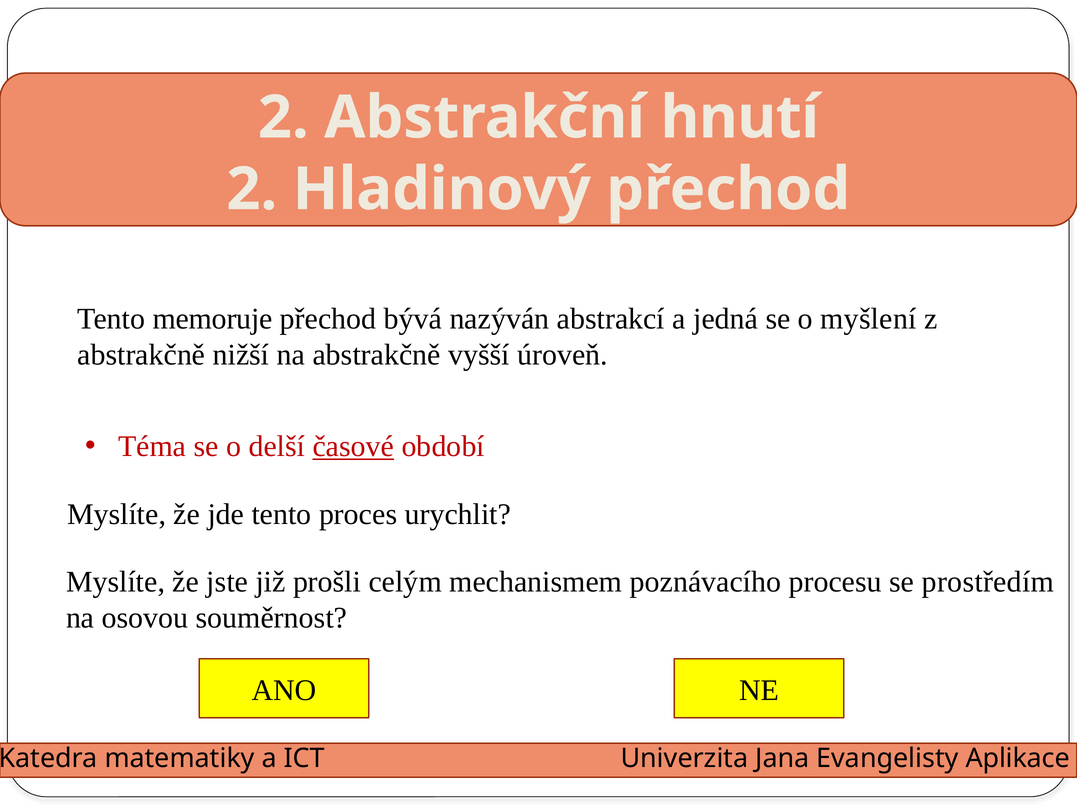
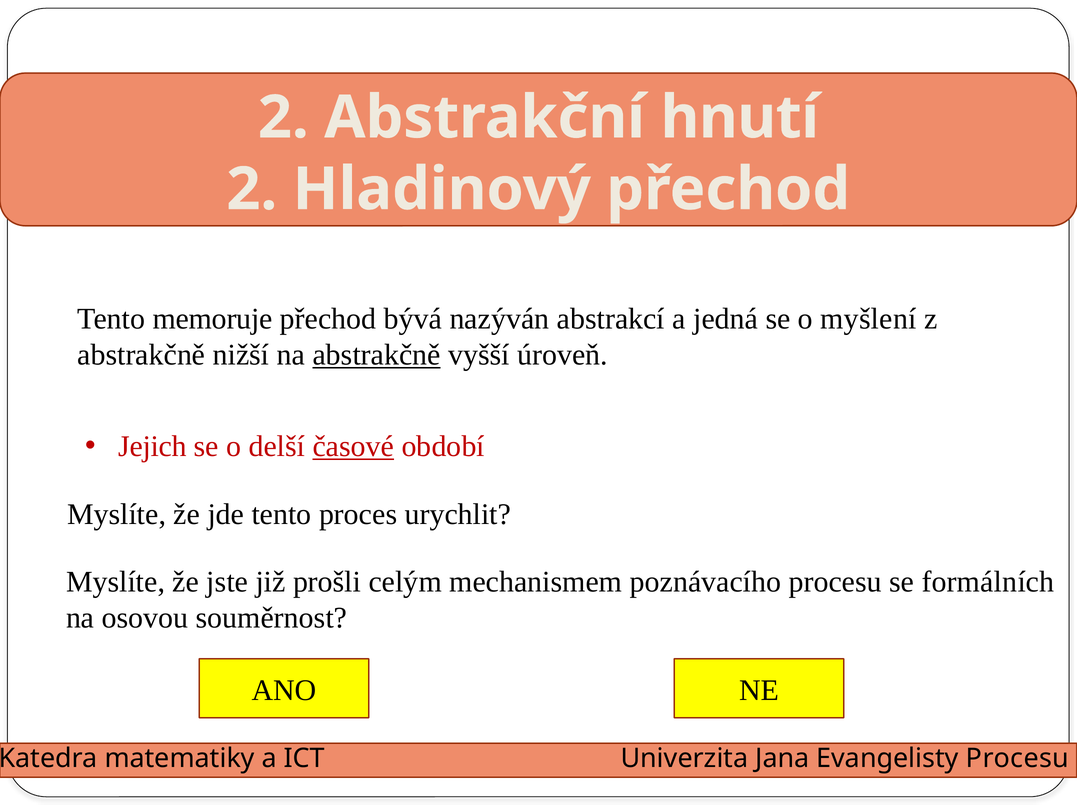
abstrakčně at (377, 355) underline: none -> present
Téma: Téma -> Jejich
prostředím: prostředím -> formálních
Evangelisty Aplikace: Aplikace -> Procesu
